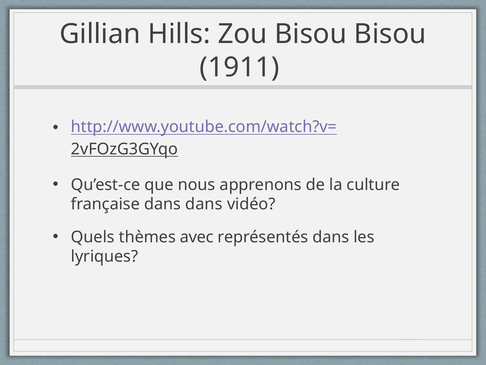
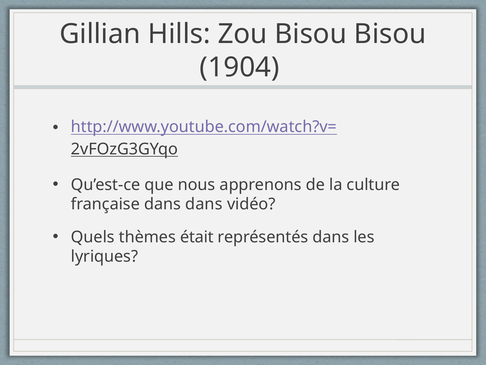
1911: 1911 -> 1904
avec: avec -> était
